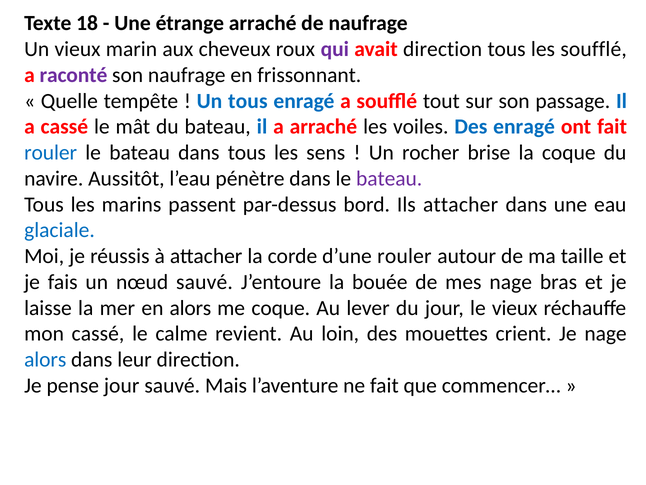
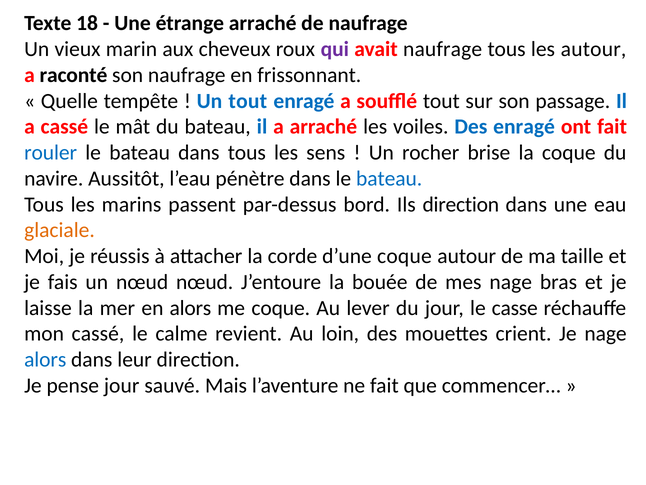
avait direction: direction -> naufrage
les soufflé: soufflé -> autour
raconté colour: purple -> black
Un tous: tous -> tout
bateau at (389, 178) colour: purple -> blue
Ils attacher: attacher -> direction
glaciale colour: blue -> orange
d’une rouler: rouler -> coque
nœud sauvé: sauvé -> nœud
le vieux: vieux -> casse
